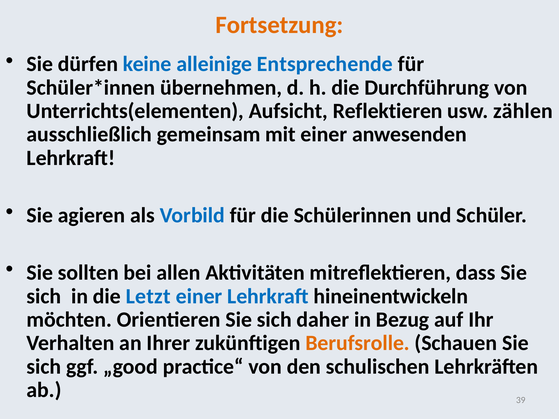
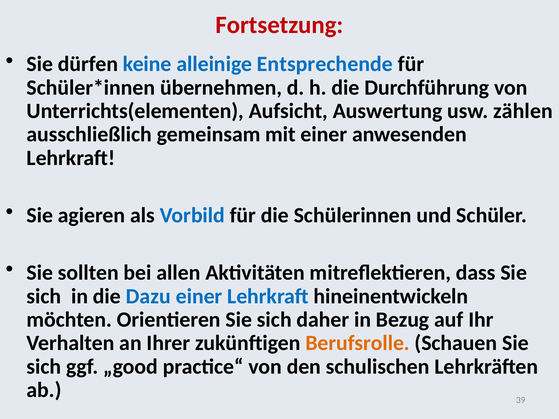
Fortsetzung colour: orange -> red
Reflektieren: Reflektieren -> Auswertung
Letzt: Letzt -> Dazu
